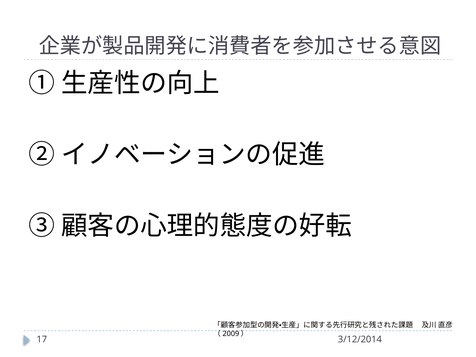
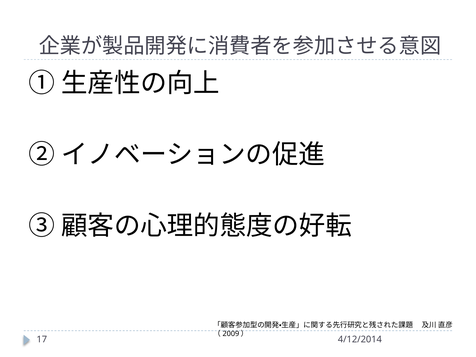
3/12/2014: 3/12/2014 -> 4/12/2014
